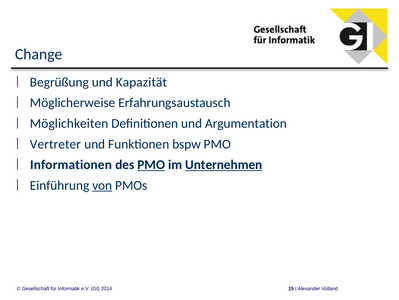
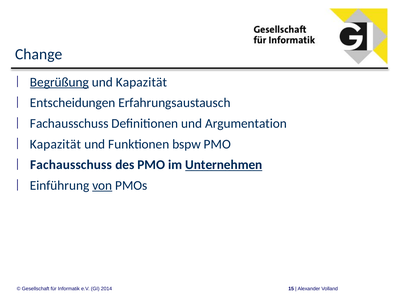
Begrüßung underline: none -> present
Möglicherweise: Möglicherweise -> Entscheidungen
Möglichkeiten at (69, 123): Möglichkeiten -> Fachausschuss
Vertreter at (56, 144): Vertreter -> Kapazität
Informationen at (71, 164): Informationen -> Fachausschuss
PMO at (151, 164) underline: present -> none
